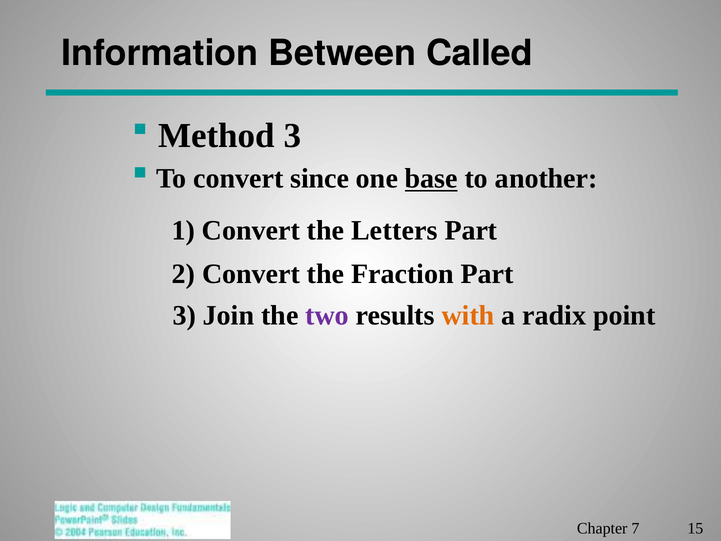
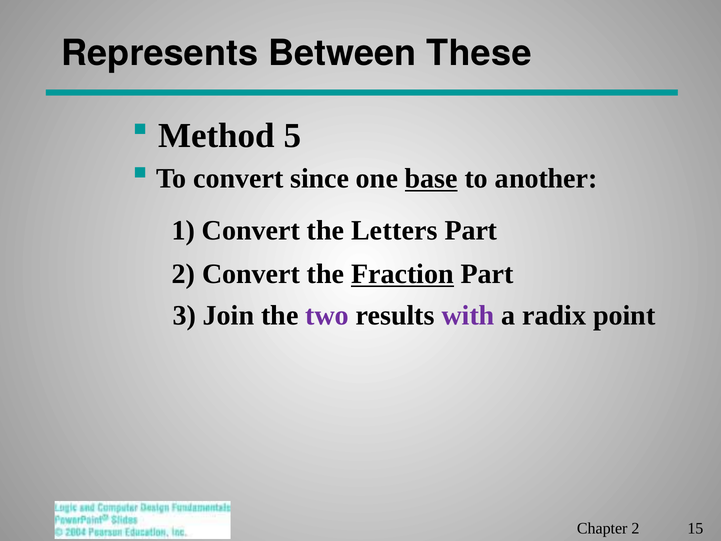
Information: Information -> Represents
Called: Called -> These
Method 3: 3 -> 5
Fraction underline: none -> present
with colour: orange -> purple
Chapter 7: 7 -> 2
